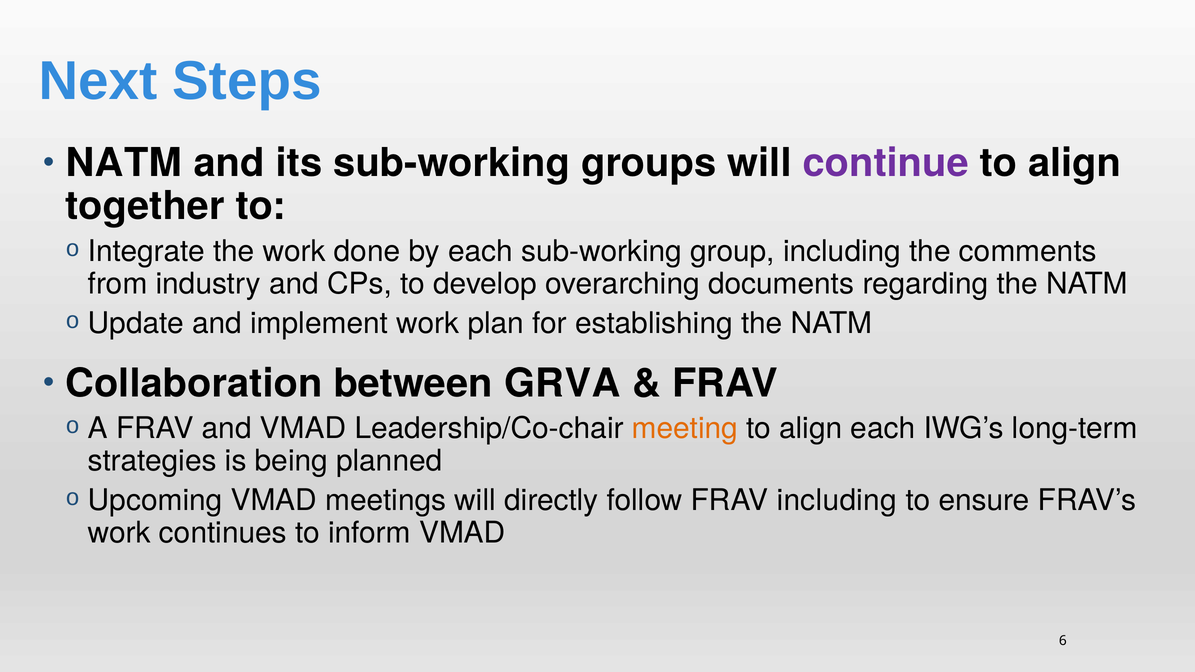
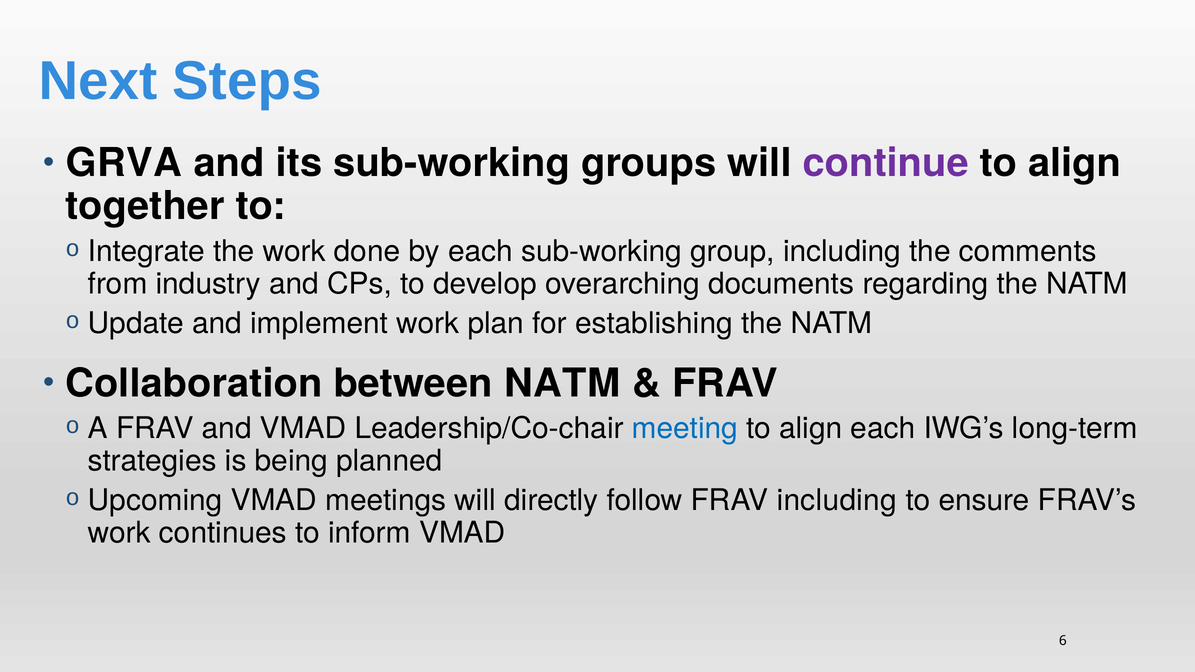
NATM at (124, 163): NATM -> GRVA
between GRVA: GRVA -> NATM
meeting colour: orange -> blue
